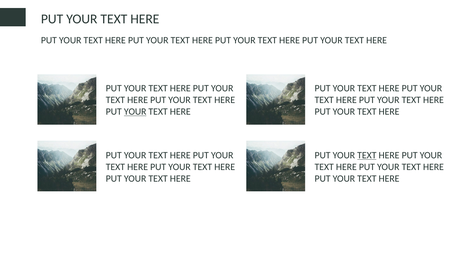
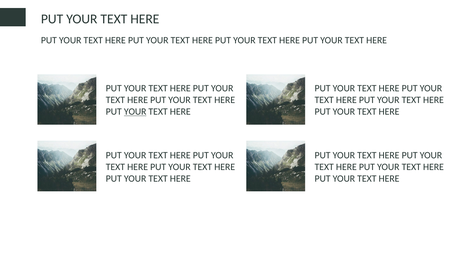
TEXT at (367, 155) underline: present -> none
